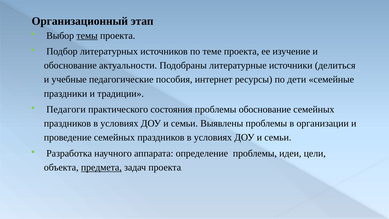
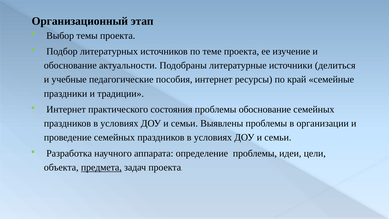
темы underline: present -> none
дети: дети -> край
Педагоги at (66, 109): Педагоги -> Интернет
